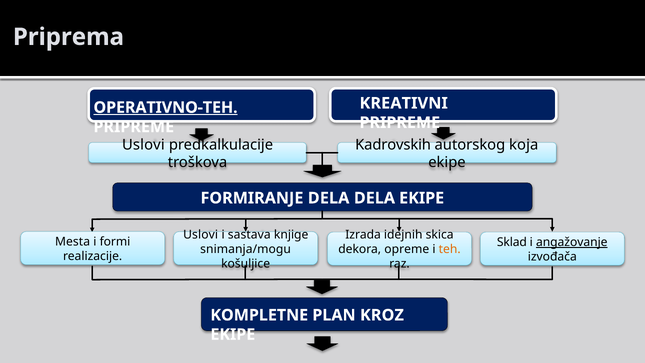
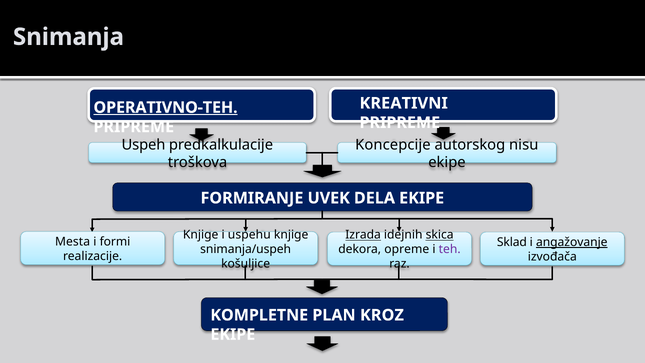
Priprema: Priprema -> Snimanja
Uslovi at (143, 145): Uslovi -> Uspeh
Kadrovskih: Kadrovskih -> Koncepcije
koja: koja -> nisu
FORMIRANJE DELA: DELA -> UVEK
Uslovi at (201, 234): Uslovi -> Knjige
sastava: sastava -> uspehu
Izrada underline: none -> present
skica underline: none -> present
snimanja/mogu: snimanja/mogu -> snimanja/uspeh
teh colour: orange -> purple
